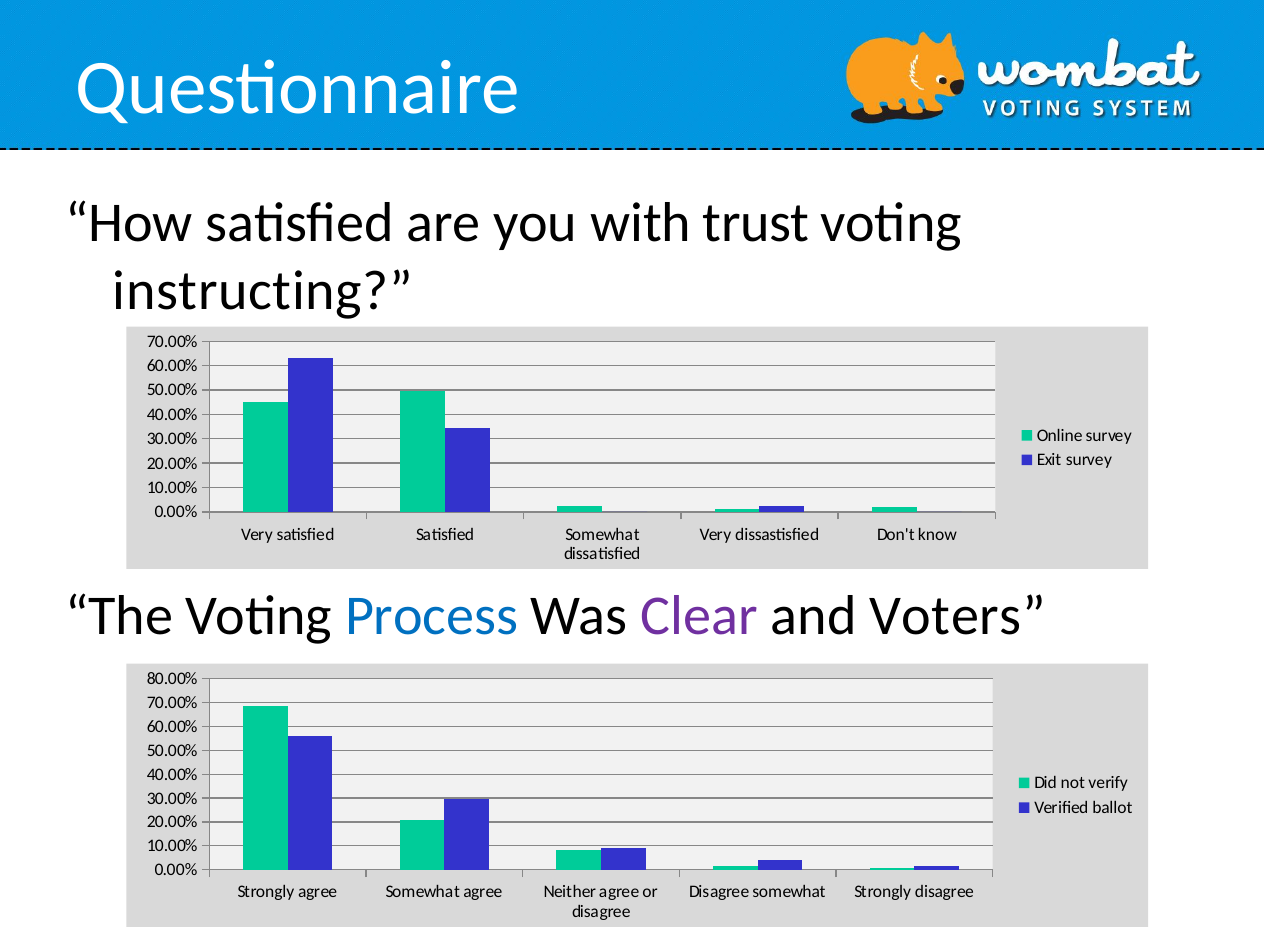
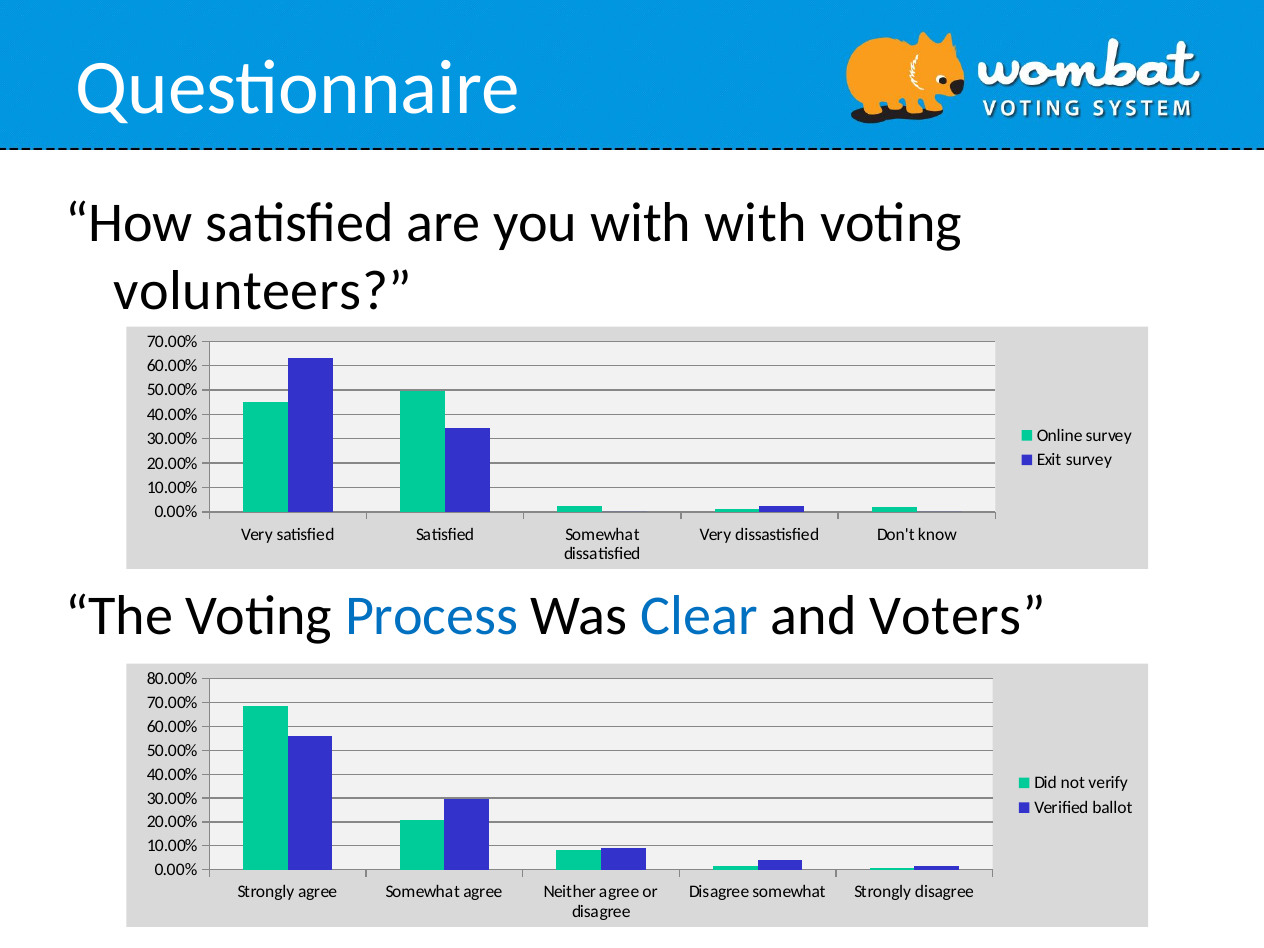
with trust: trust -> with
instructing: instructing -> volunteers
Clear colour: purple -> blue
